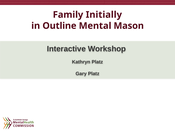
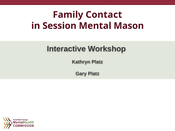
Initially: Initially -> Contact
Outline: Outline -> Session
